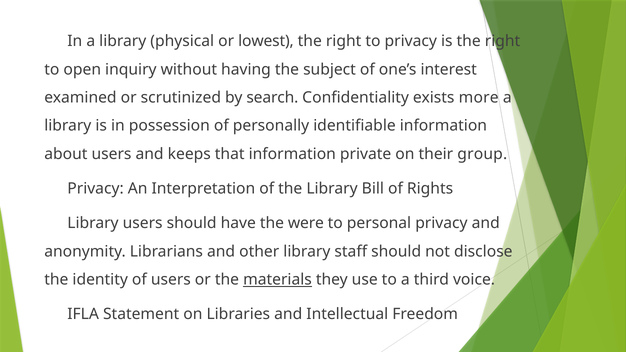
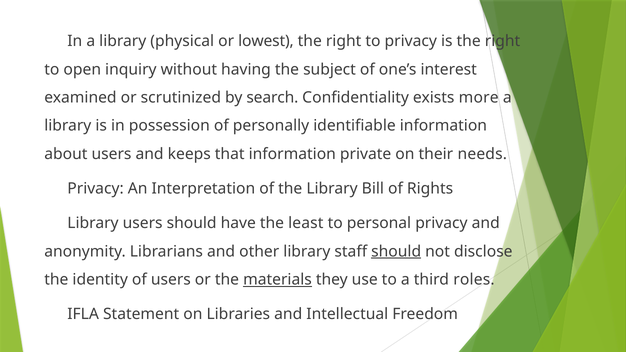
group: group -> needs
were: were -> least
should at (396, 252) underline: none -> present
voice: voice -> roles
